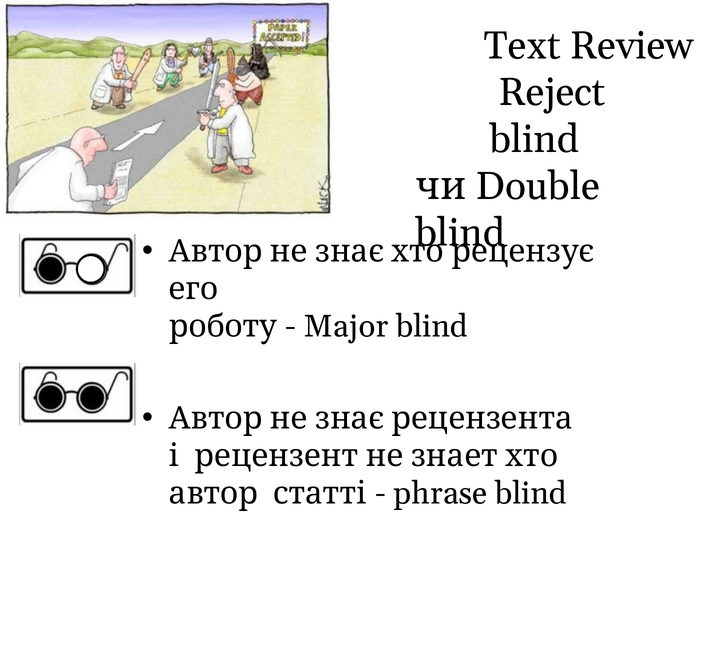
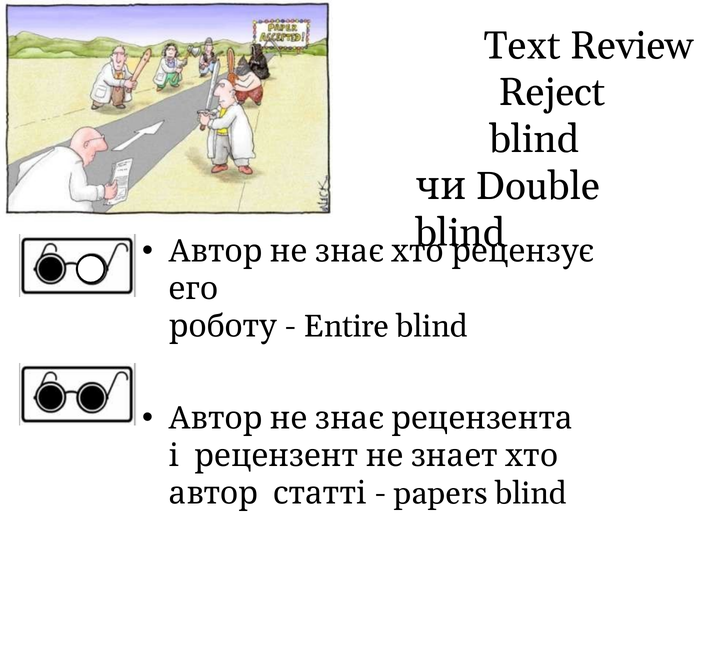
Major: Major -> Entire
phrase: phrase -> papers
